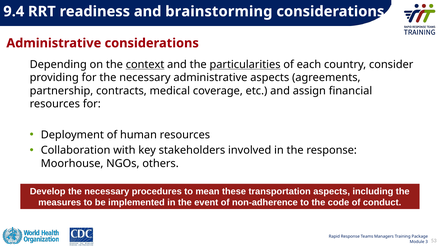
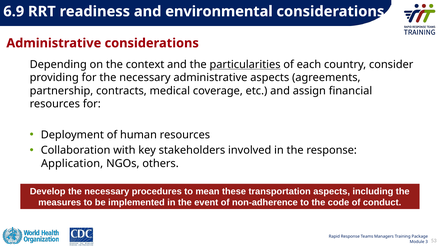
9.4: 9.4 -> 6.9
brainstorming: brainstorming -> environmental
context underline: present -> none
Moorhouse: Moorhouse -> Application
